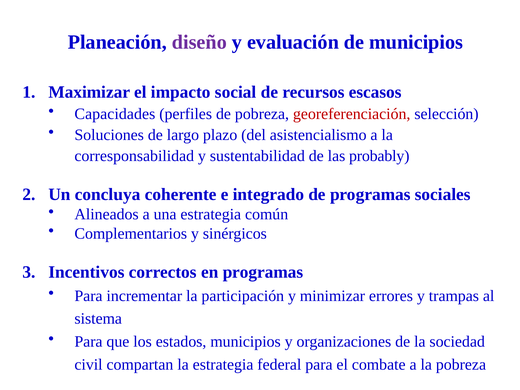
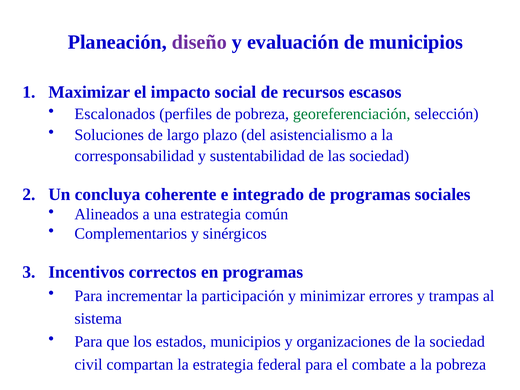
Capacidades: Capacidades -> Escalonados
georeferenciación colour: red -> green
las probably: probably -> sociedad
